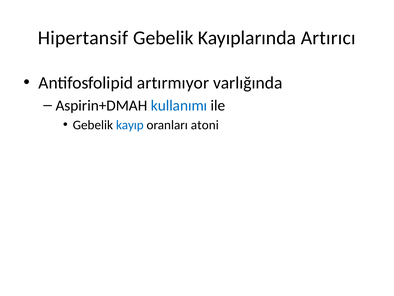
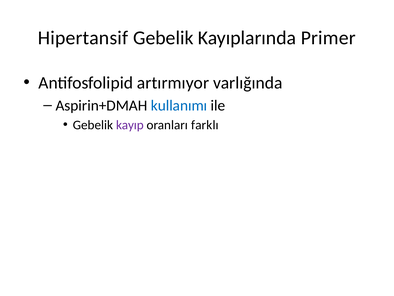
Artırıcı: Artırıcı -> Primer
kayıp colour: blue -> purple
atoni: atoni -> farklı
